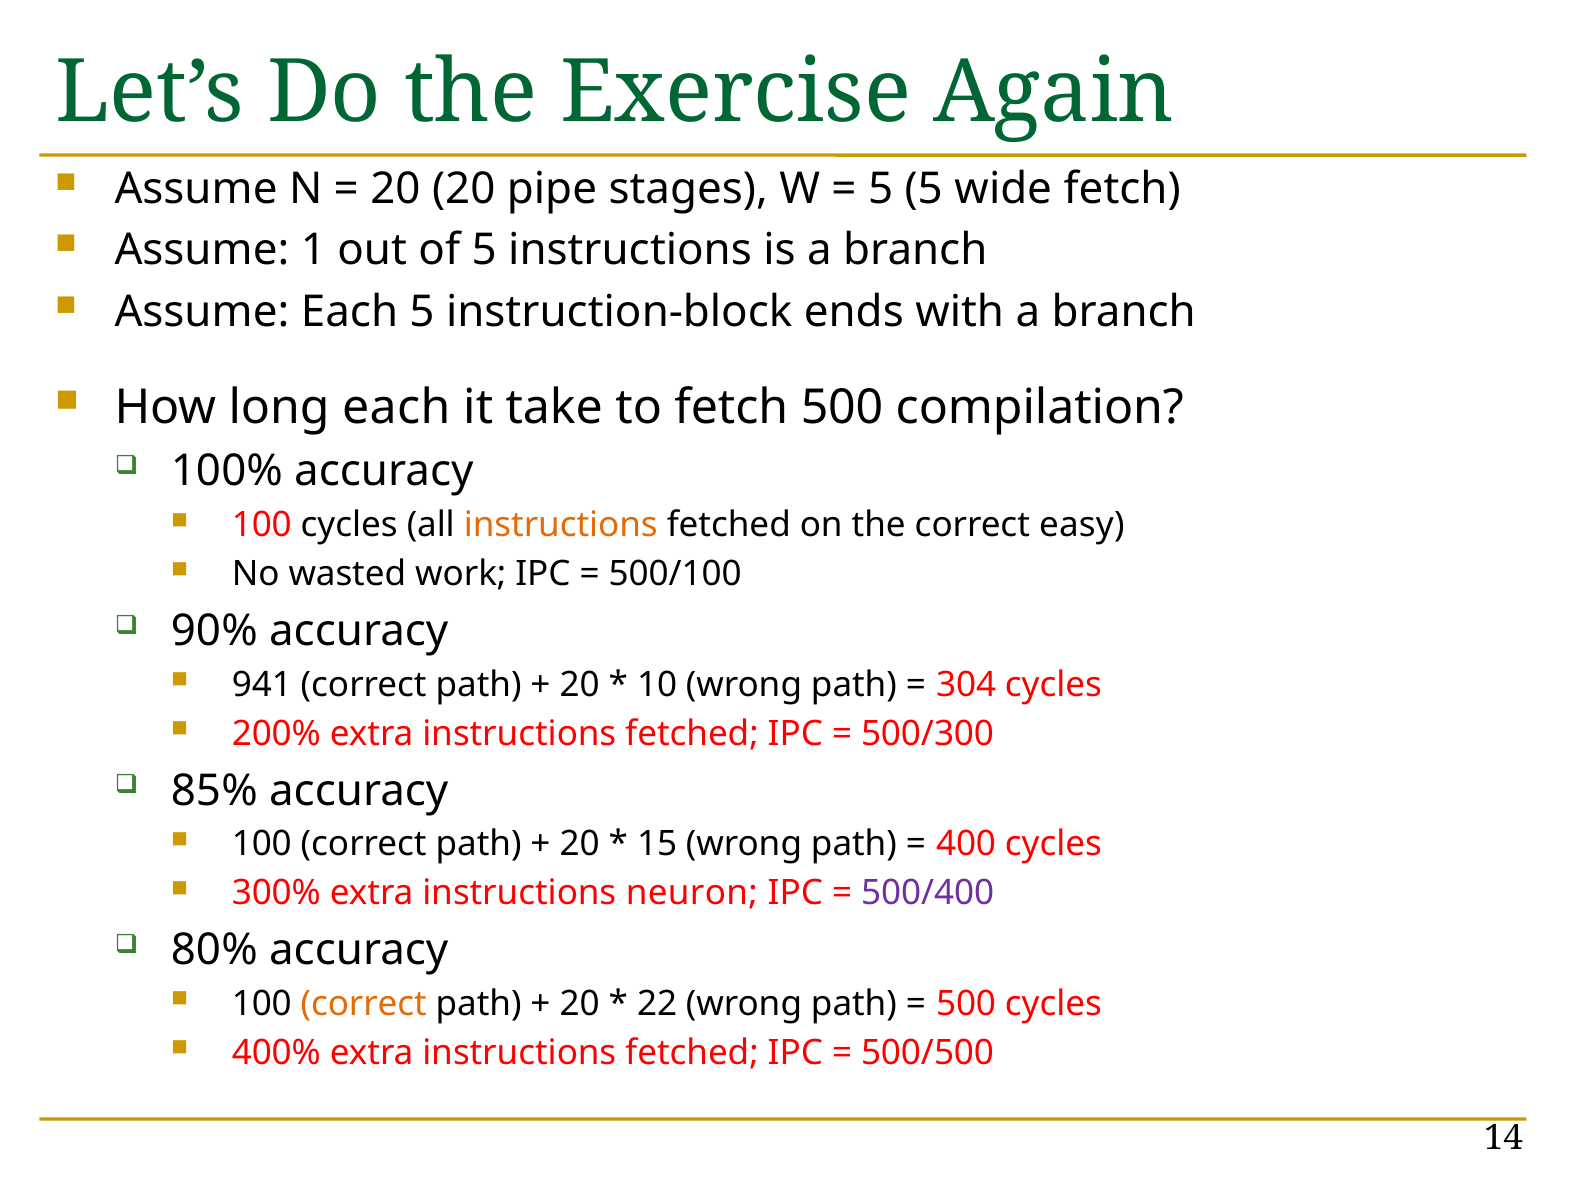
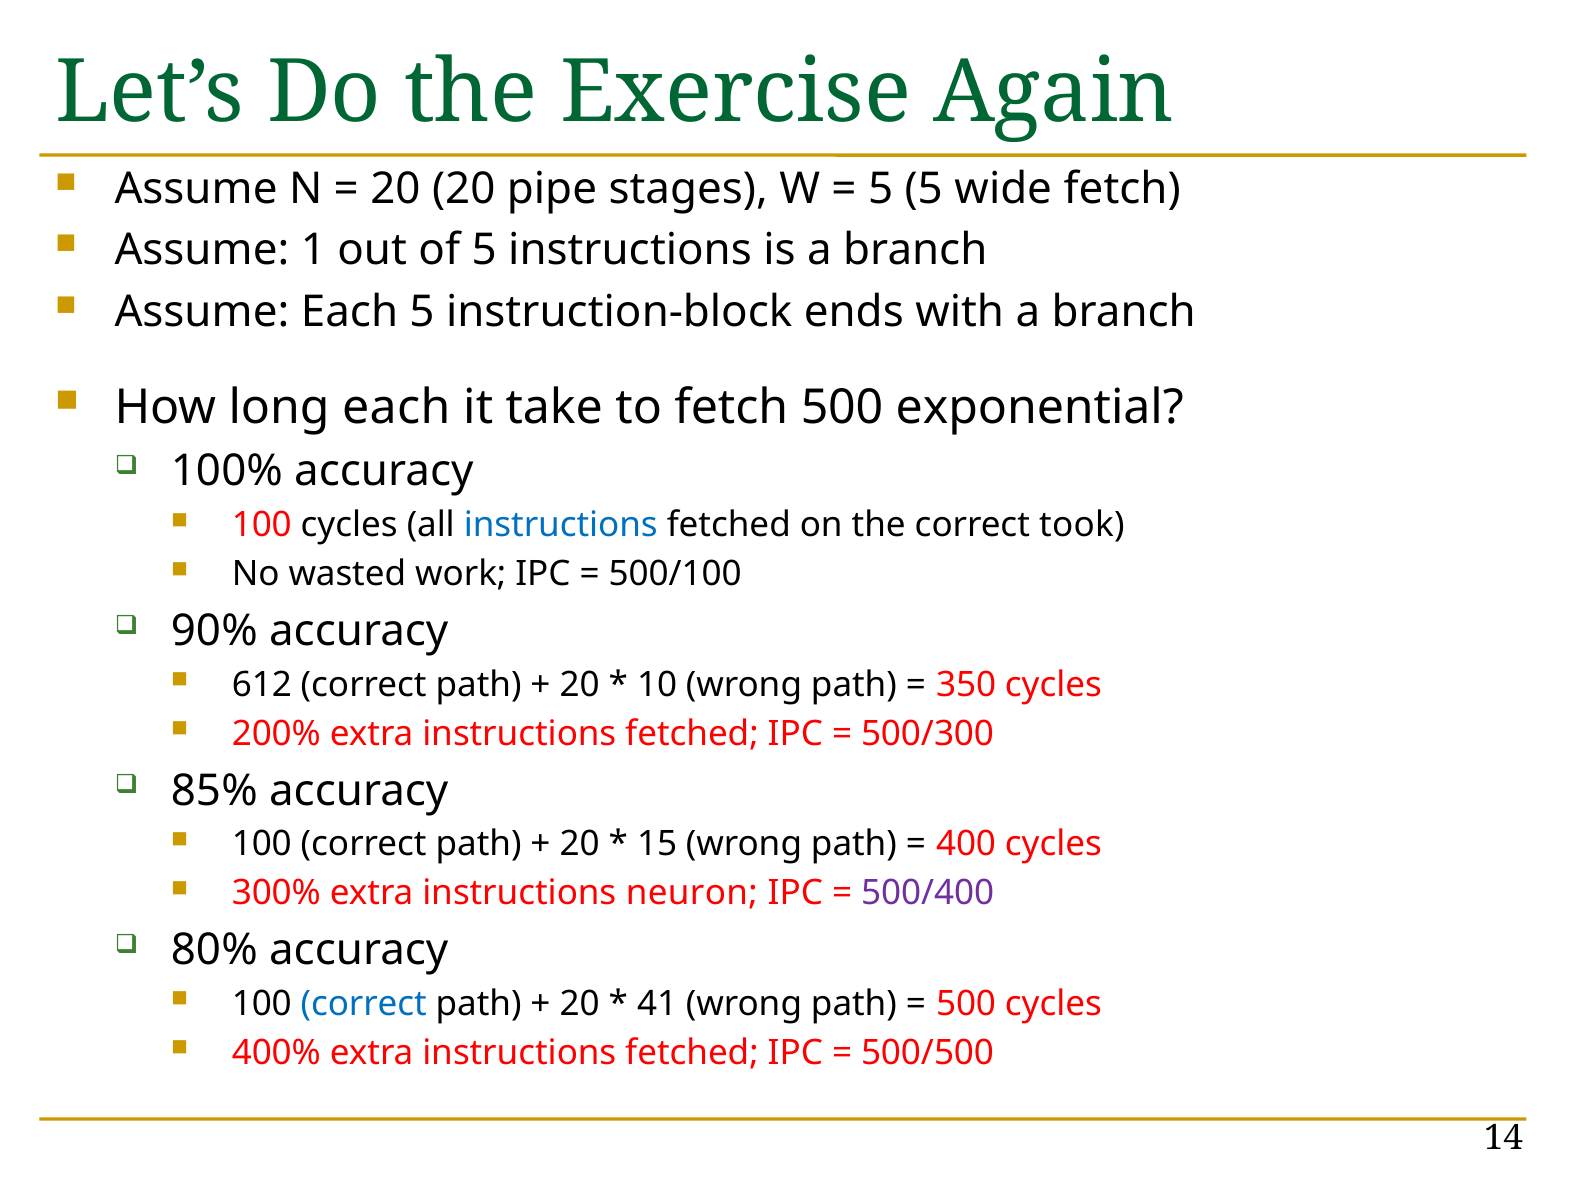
compilation: compilation -> exponential
instructions at (561, 525) colour: orange -> blue
easy: easy -> took
941: 941 -> 612
304: 304 -> 350
correct at (364, 1004) colour: orange -> blue
22: 22 -> 41
